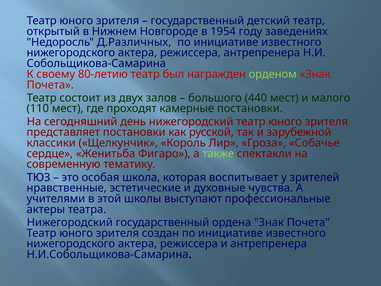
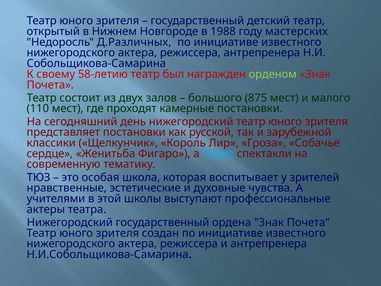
1954: 1954 -> 1988
заведениях: заведениях -> мастерских
80-летию: 80-летию -> 58-летию
440: 440 -> 875
также colour: light green -> light blue
